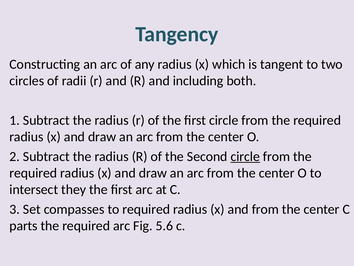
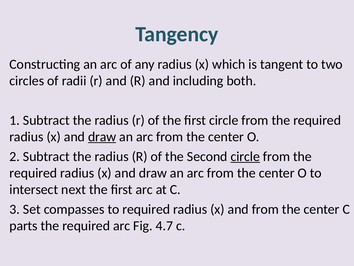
draw at (102, 137) underline: none -> present
they: they -> next
5.6: 5.6 -> 4.7
